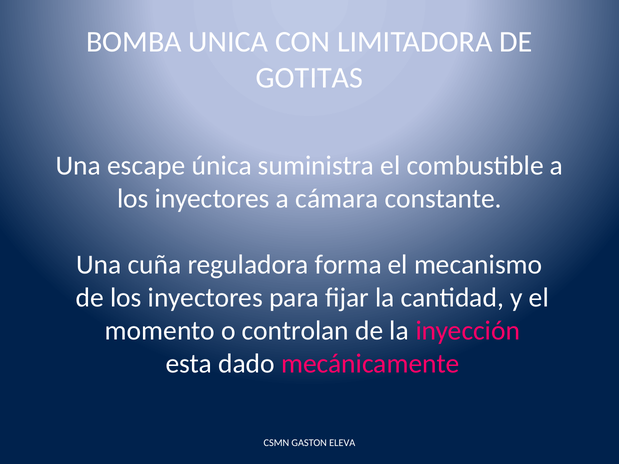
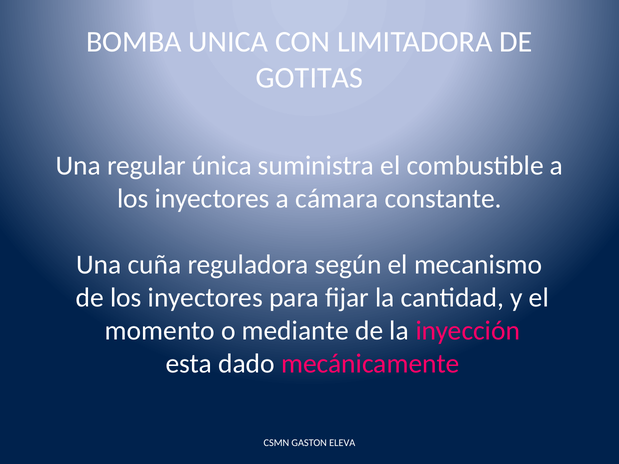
escape: escape -> regular
forma: forma -> según
controlan: controlan -> mediante
